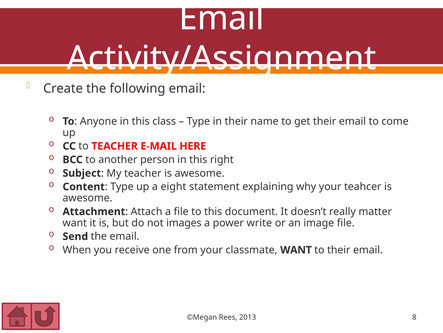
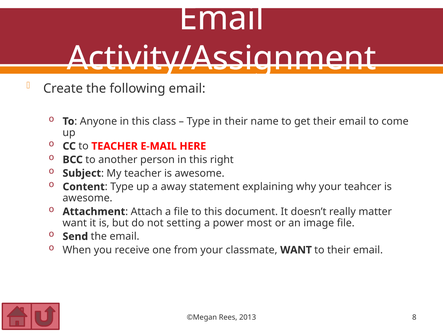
eight: eight -> away
images: images -> setting
write: write -> most
